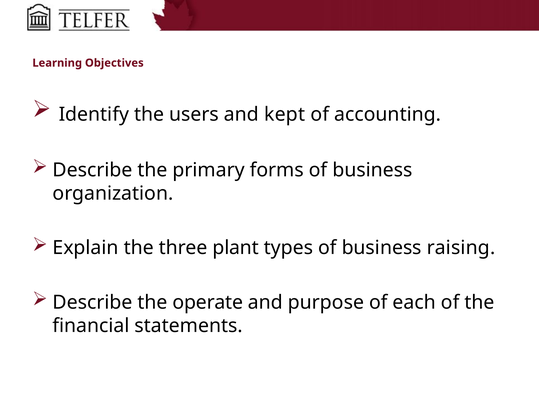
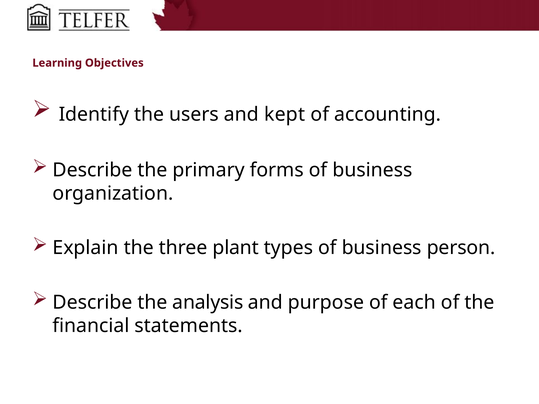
raising: raising -> person
operate: operate -> analysis
